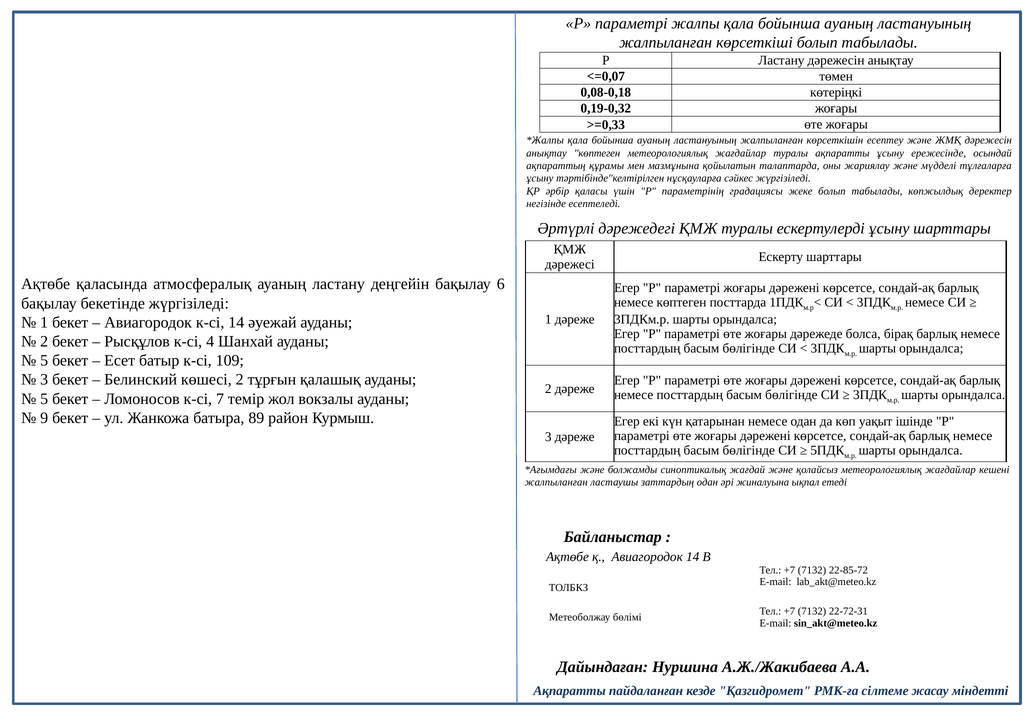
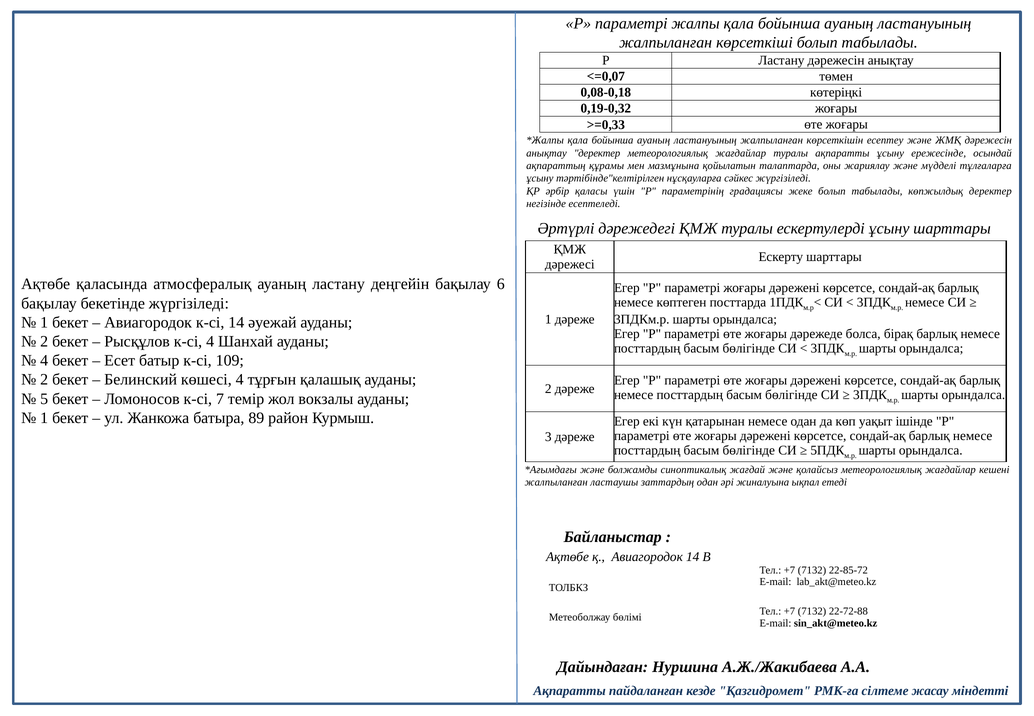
анықтау көптеген: көптеген -> деректер
5 at (44, 360): 5 -> 4
3 at (44, 380): 3 -> 2
көшесі 2: 2 -> 4
9 at (44, 418): 9 -> 1
22-72-31: 22-72-31 -> 22-72-88
